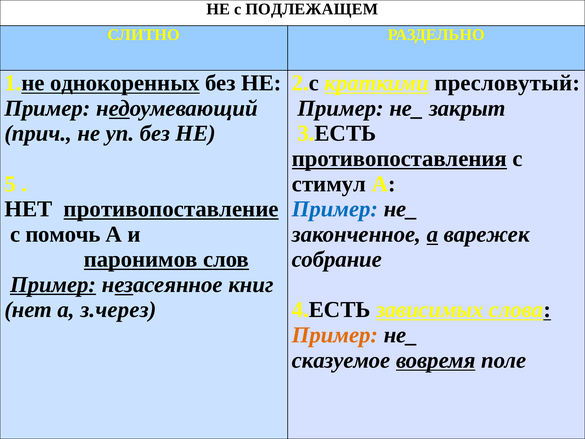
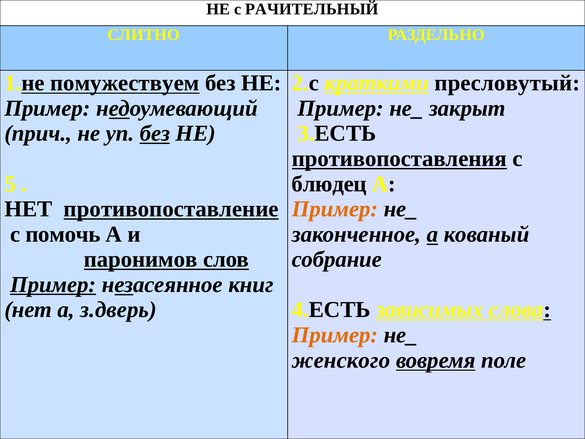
ПОДЛЕЖАЩЕМ: ПОДЛЕЖАЩЕМ -> РАЧИТЕЛЬНЫЙ
однокоренных: однокоренных -> помужествуем
без at (155, 133) underline: none -> present
стимул: стимул -> блюдец
Пример at (335, 209) colour: blue -> orange
варежек: варежек -> кованый
з.через: з.через -> з.дверь
сказуемое: сказуемое -> женского
